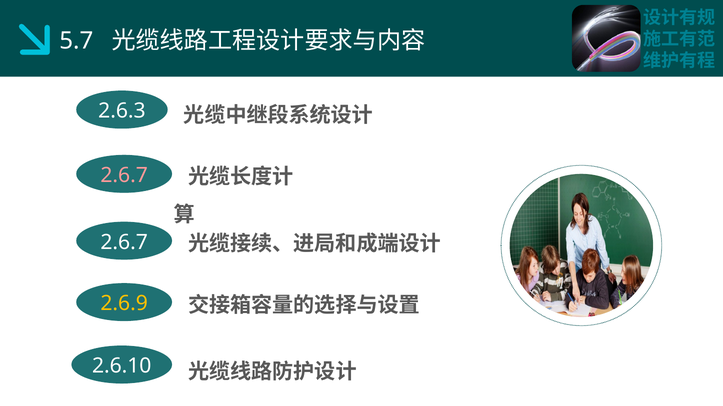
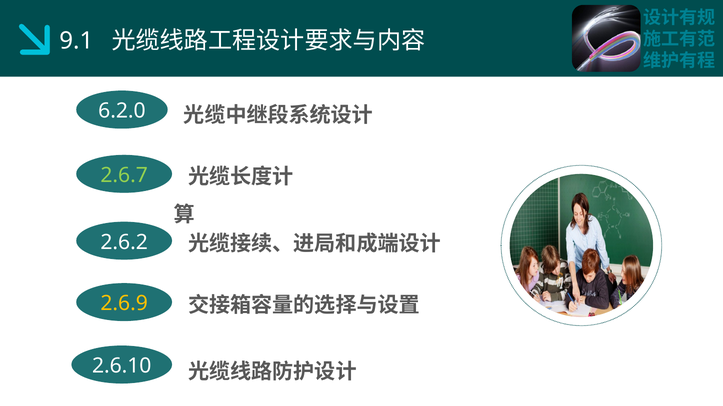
5.7: 5.7 -> 9.1
2.6.3: 2.6.3 -> 6.2.0
2.6.7 at (124, 176) colour: pink -> light green
2.6.7 at (124, 243): 2.6.7 -> 2.6.2
